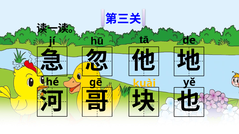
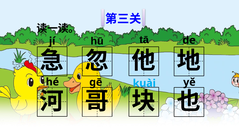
kuài colour: yellow -> light blue
